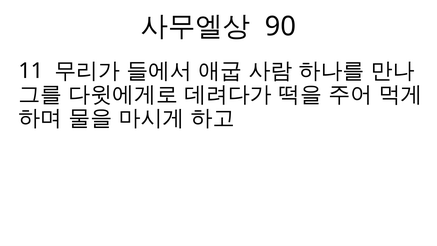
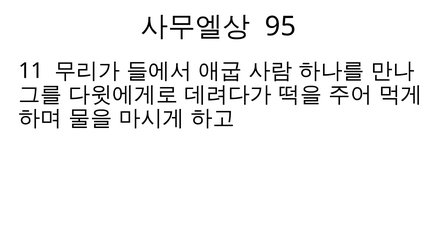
90: 90 -> 95
